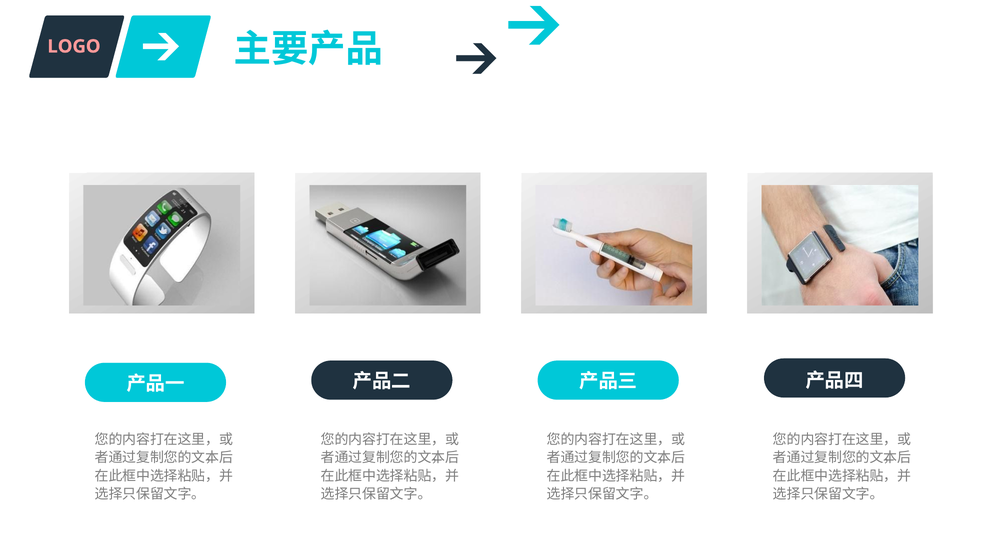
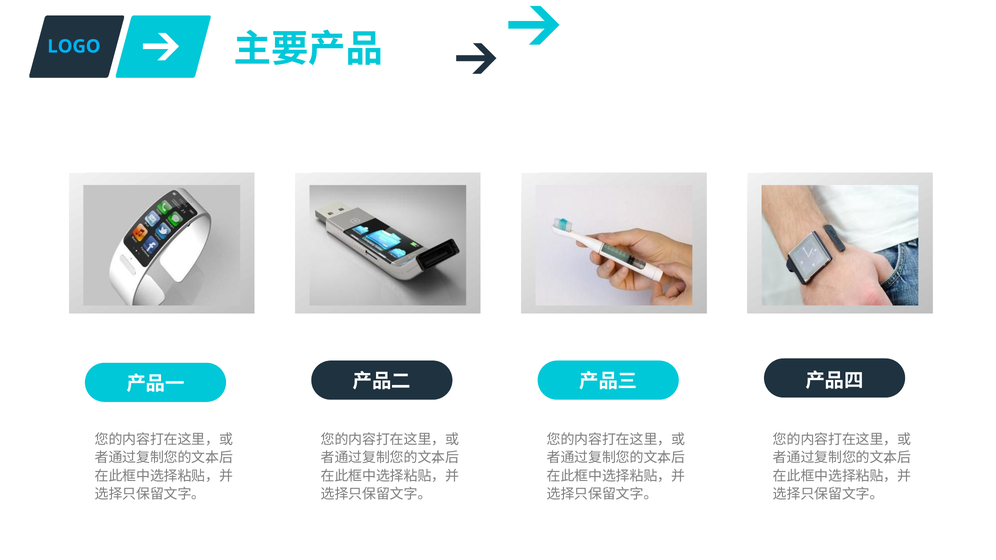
LOGO colour: pink -> light blue
